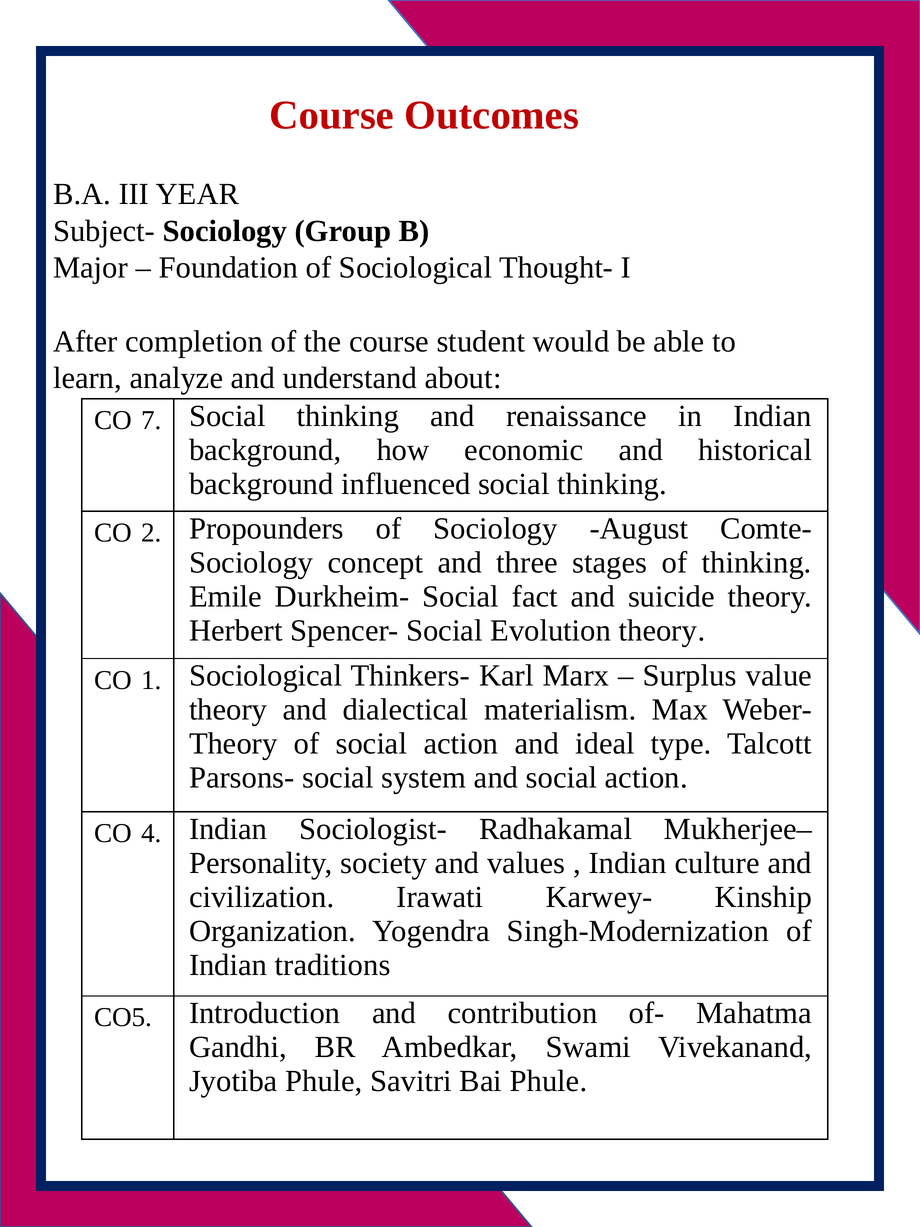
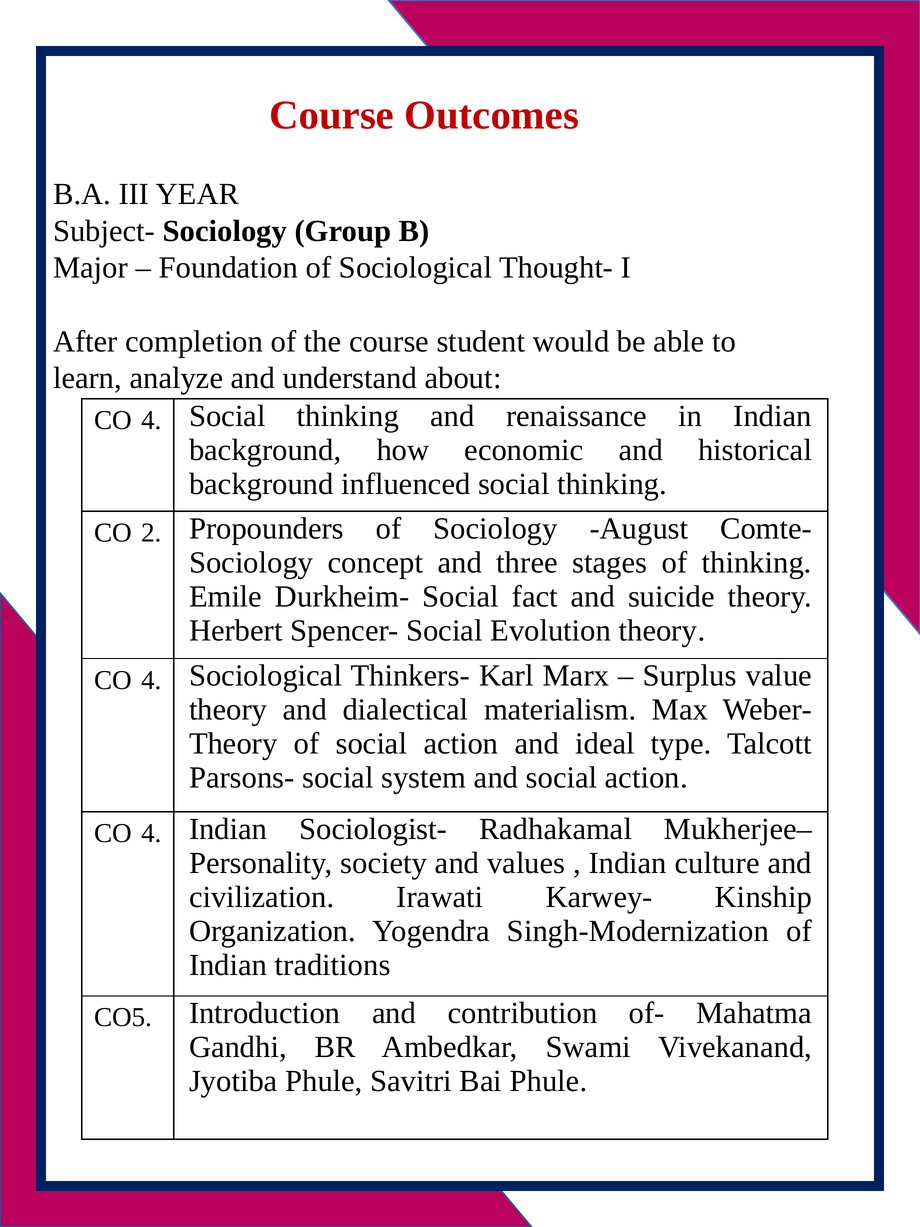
7 at (151, 420): 7 -> 4
1 at (151, 680): 1 -> 4
